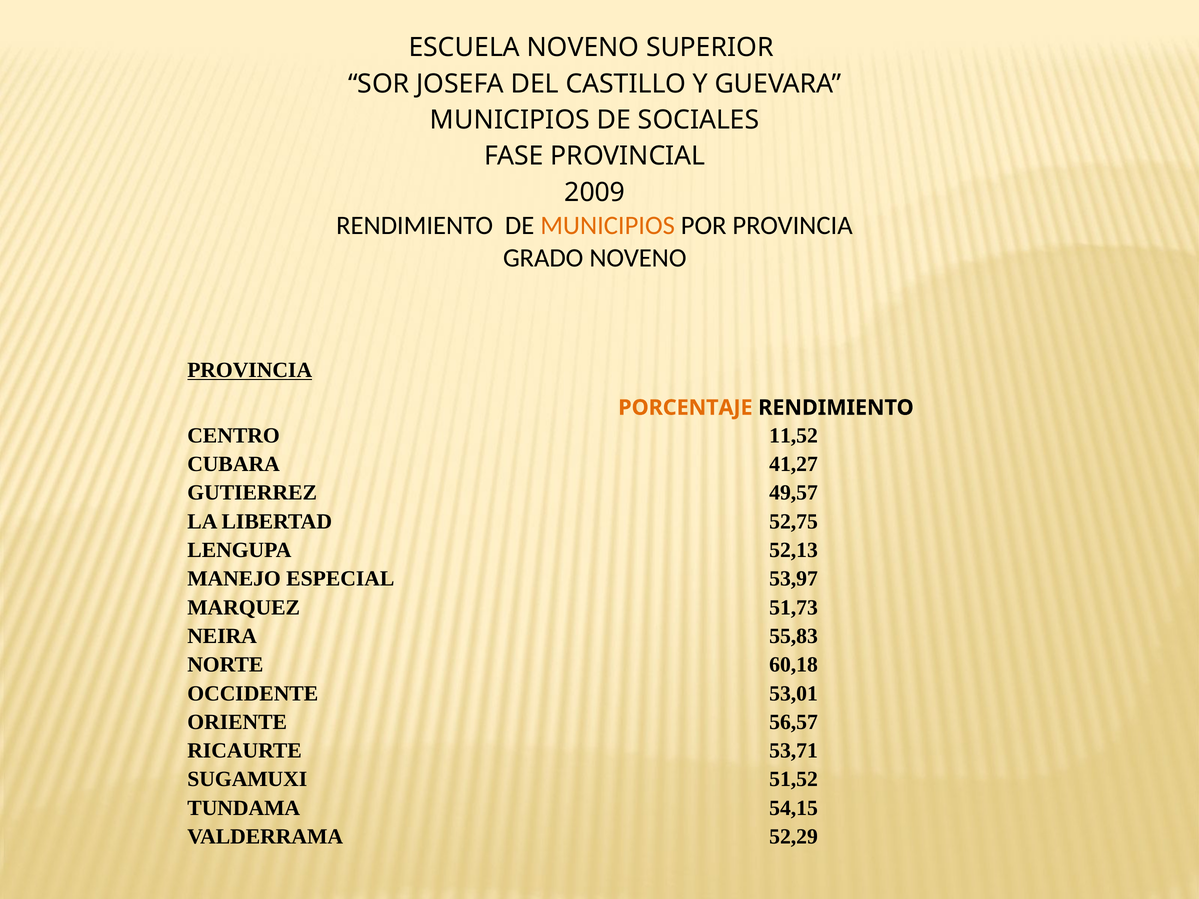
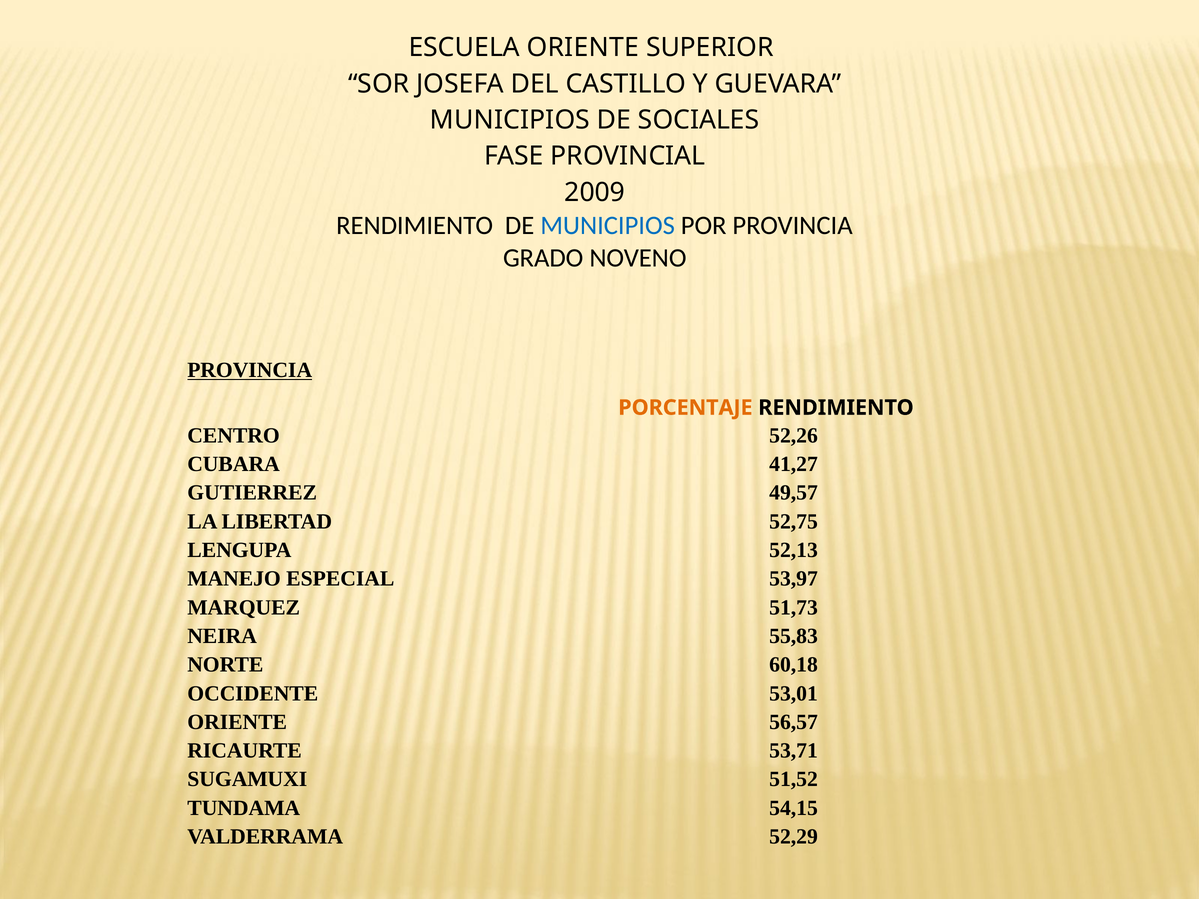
ESCUELA NOVENO: NOVENO -> ORIENTE
MUNICIPIOS at (608, 226) colour: orange -> blue
11,52: 11,52 -> 52,26
